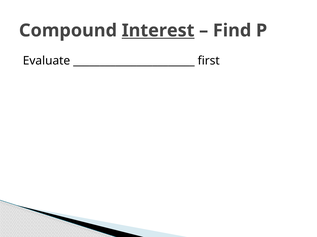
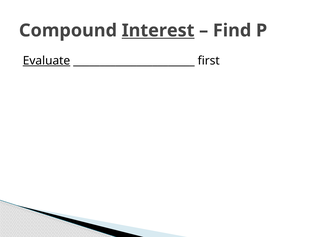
Evaluate underline: none -> present
